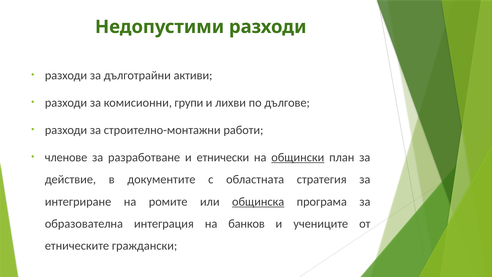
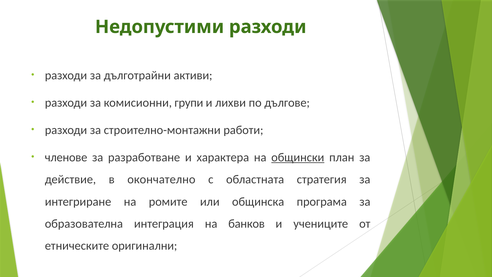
етнически: етнически -> характера
документите: документите -> окончателно
общинска underline: present -> none
граждански: граждански -> оригинални
